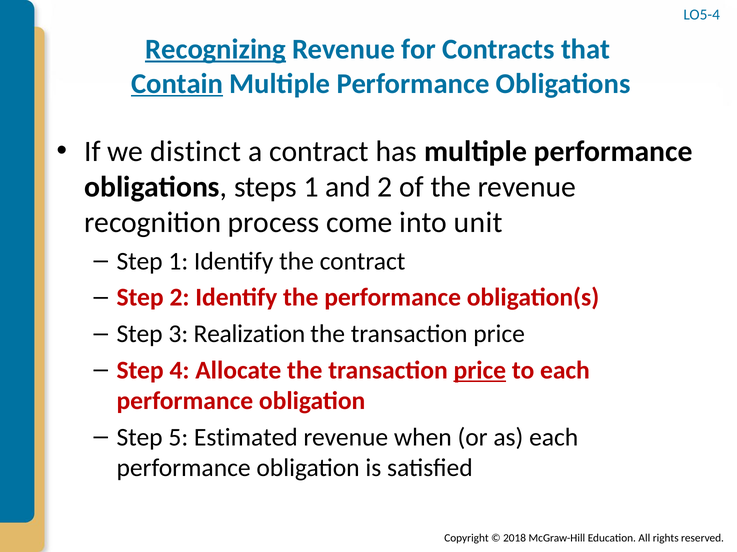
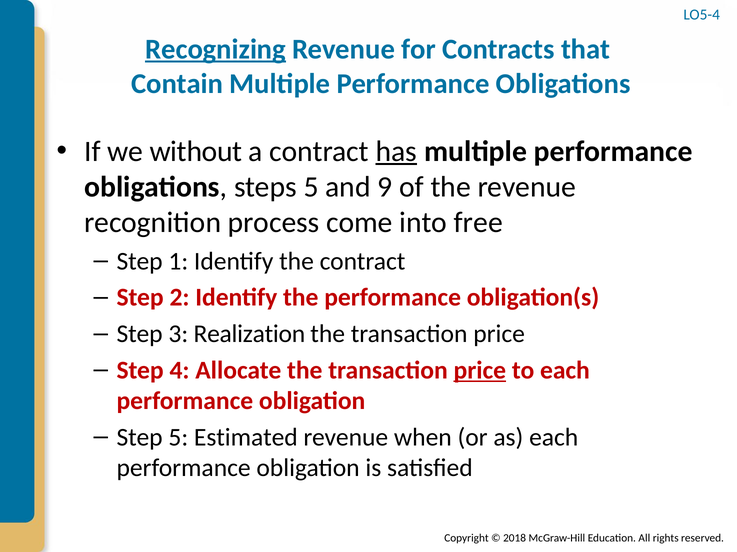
Contain underline: present -> none
distinct: distinct -> without
has underline: none -> present
steps 1: 1 -> 5
and 2: 2 -> 9
unit: unit -> free
